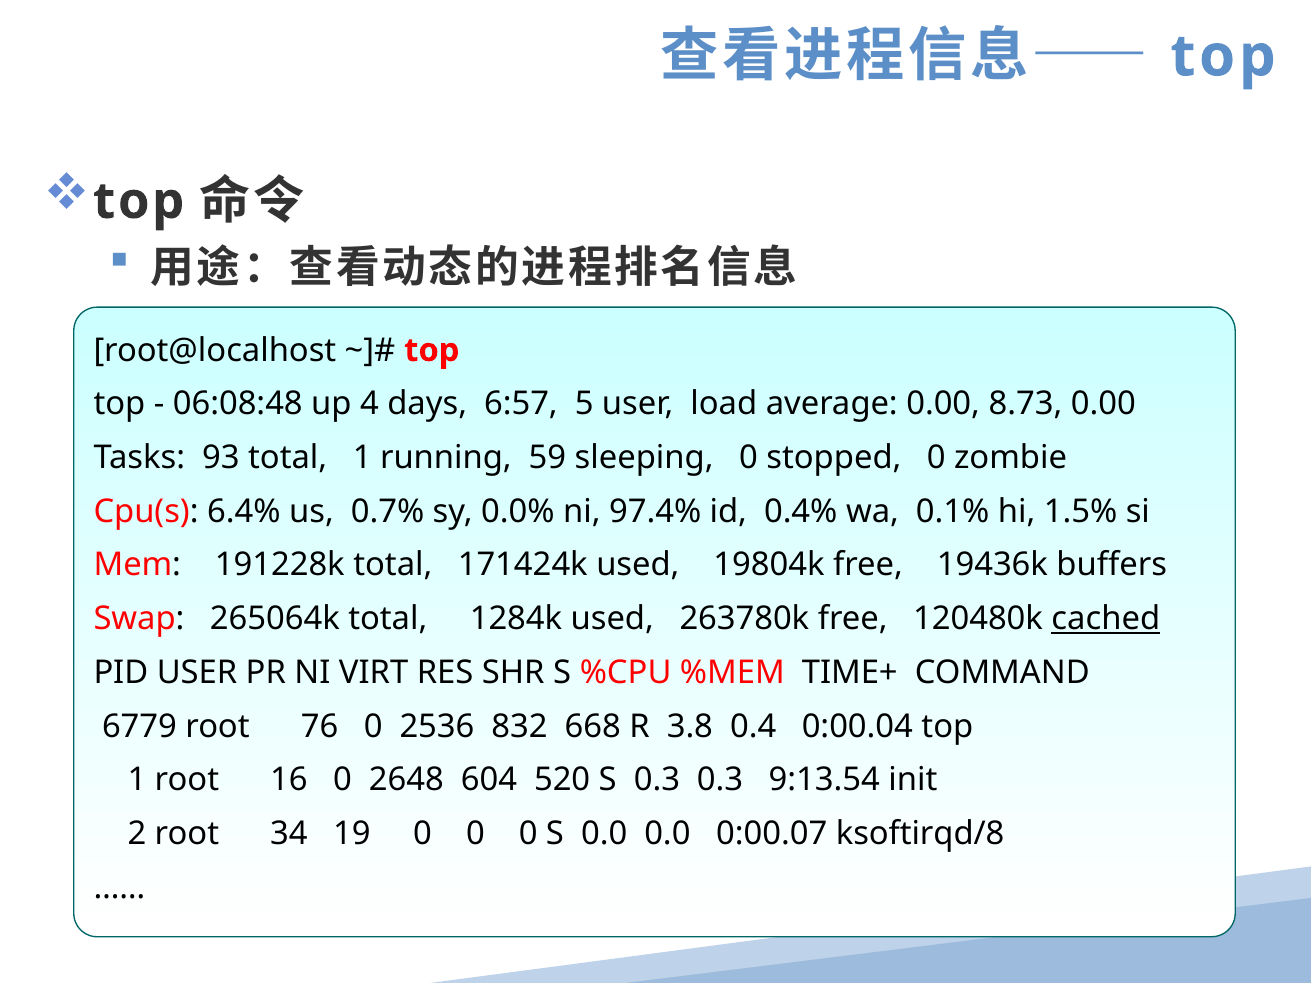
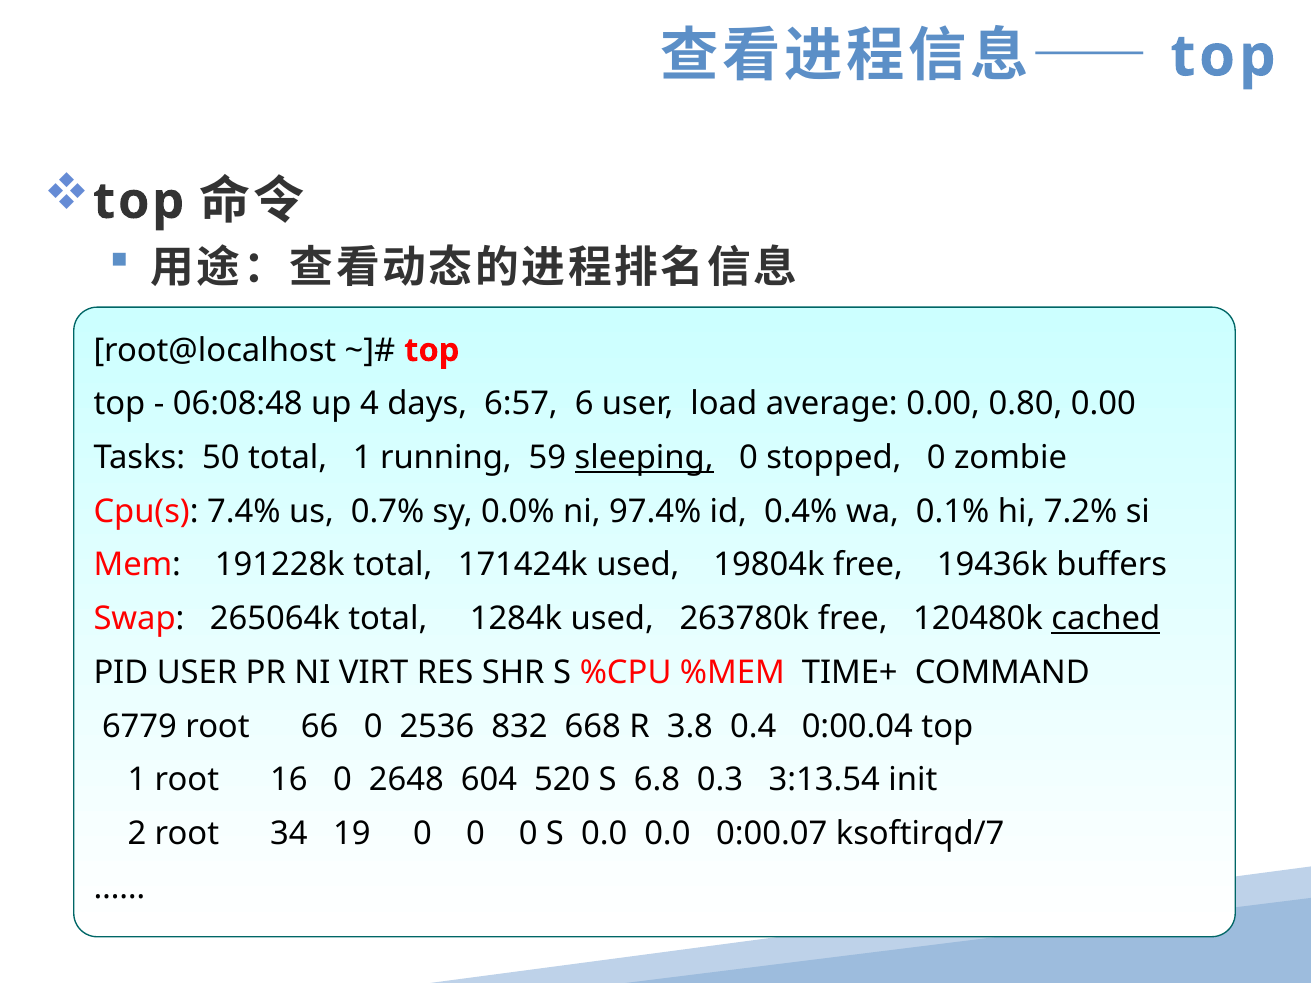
5: 5 -> 6
8.73: 8.73 -> 0.80
93: 93 -> 50
sleeping underline: none -> present
6.4%: 6.4% -> 7.4%
1.5%: 1.5% -> 7.2%
76: 76 -> 66
S 0.3: 0.3 -> 6.8
9:13.54: 9:13.54 -> 3:13.54
ksoftirqd/8: ksoftirqd/8 -> ksoftirqd/7
